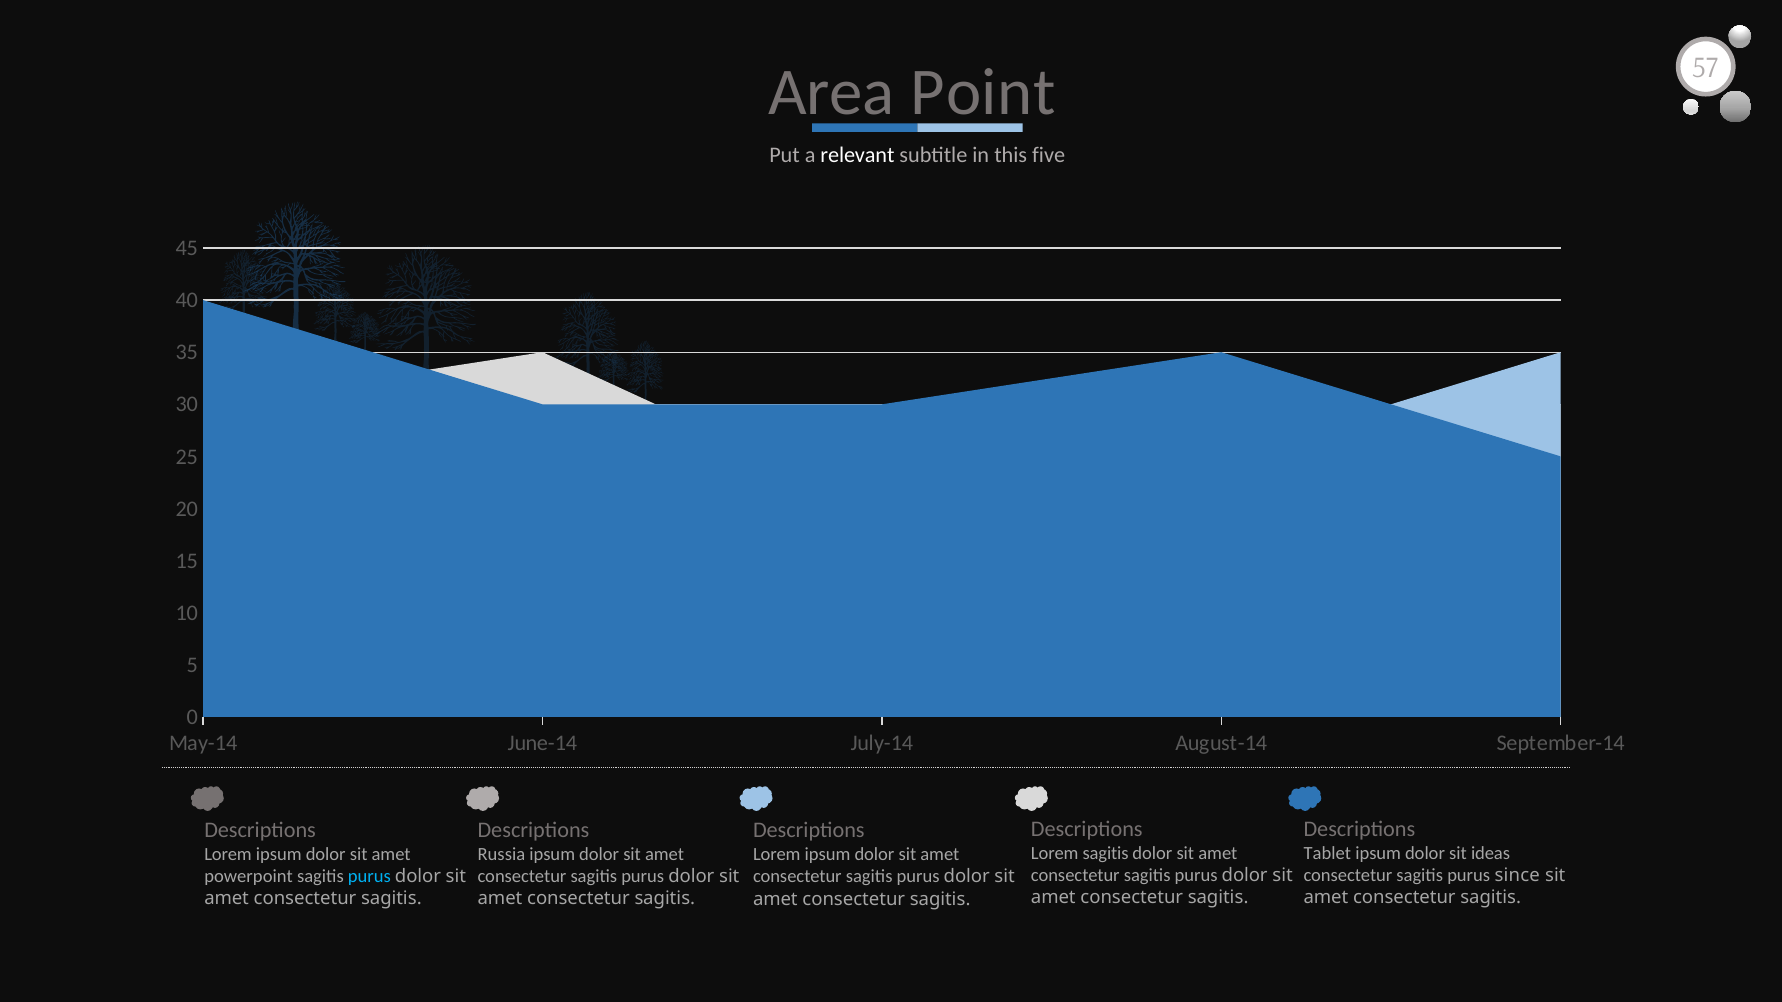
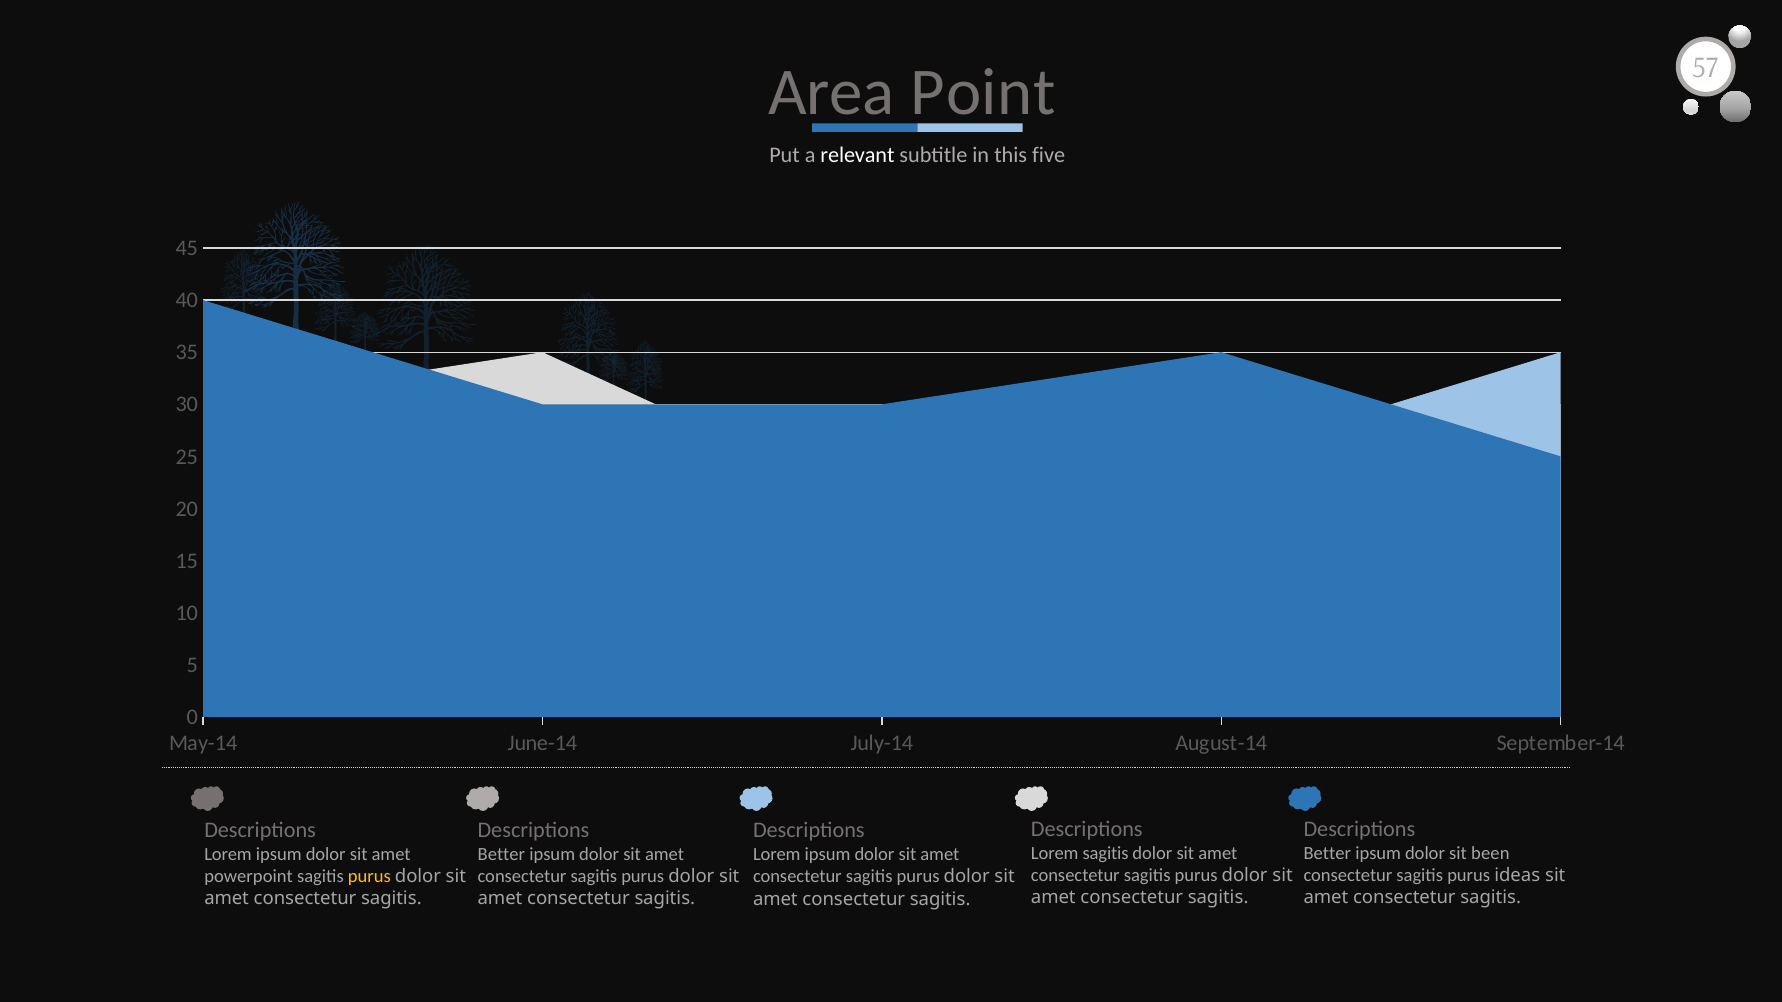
Tablet at (1327, 854): Tablet -> Better
ideas: ideas -> been
Russia at (501, 854): Russia -> Better
since: since -> ideas
purus at (369, 877) colour: light blue -> yellow
